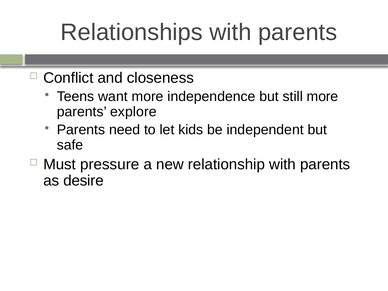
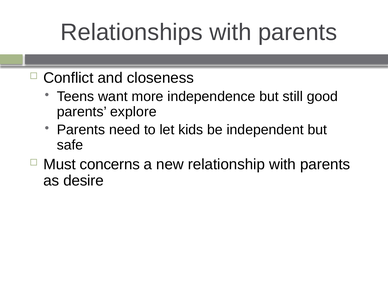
still more: more -> good
pressure: pressure -> concerns
